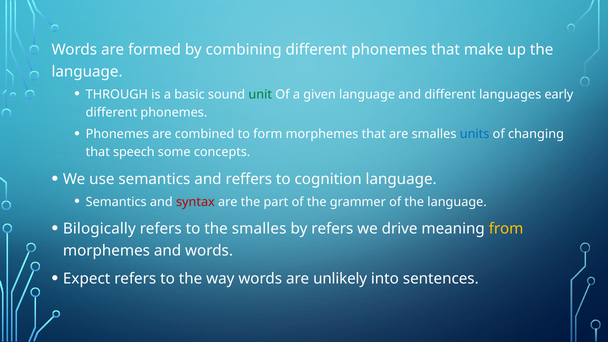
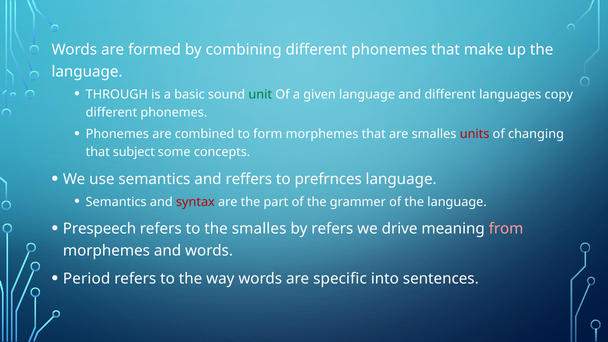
early: early -> copy
units colour: blue -> red
speech: speech -> subject
cognition: cognition -> prefrnces
Bilogically: Bilogically -> Prespeech
from colour: yellow -> pink
Expect: Expect -> Period
unlikely: unlikely -> specific
